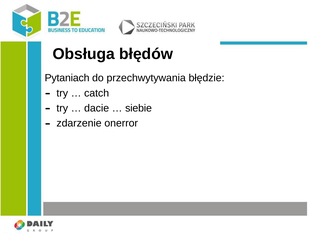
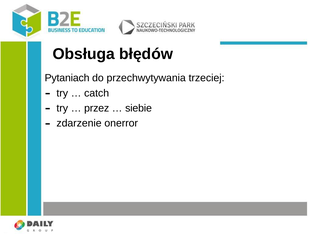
błędzie: błędzie -> trzeciej
dacie: dacie -> przez
